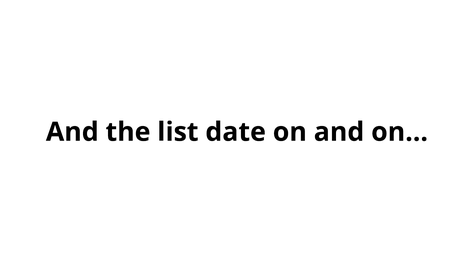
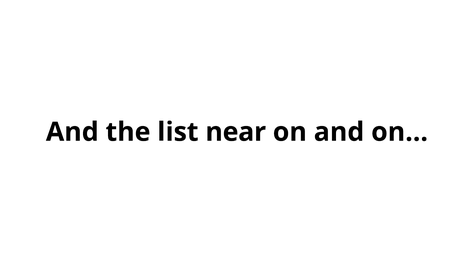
date: date -> near
